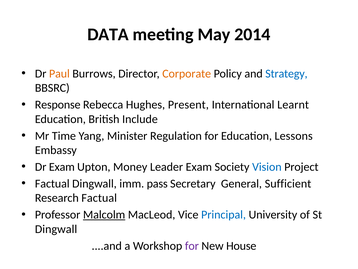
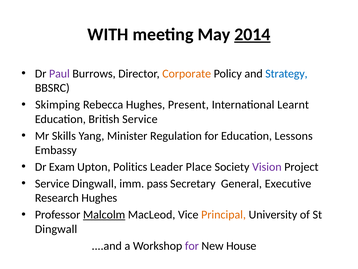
DATA: DATA -> WITH
2014 underline: none -> present
Paul colour: orange -> purple
Response: Response -> Skimping
British Include: Include -> Service
Time: Time -> Skills
Money: Money -> Politics
Leader Exam: Exam -> Place
Vision colour: blue -> purple
Factual at (52, 183): Factual -> Service
Sufficient: Sufficient -> Executive
Research Factual: Factual -> Hughes
Principal colour: blue -> orange
